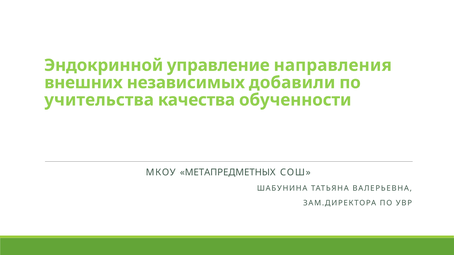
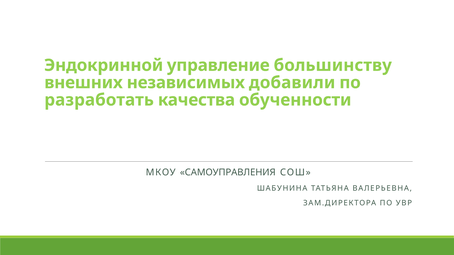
направления: направления -> большинству
учительства: учительства -> разработать
МЕТАПРЕДМЕТНЫХ: МЕТАПРЕДМЕТНЫХ -> САМОУПРАВЛЕНИЯ
